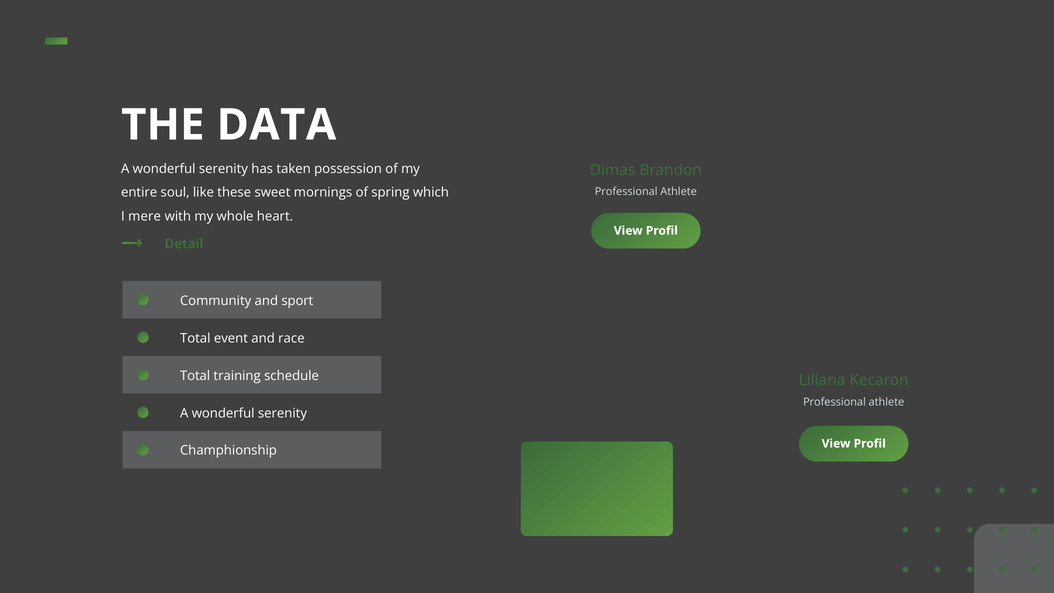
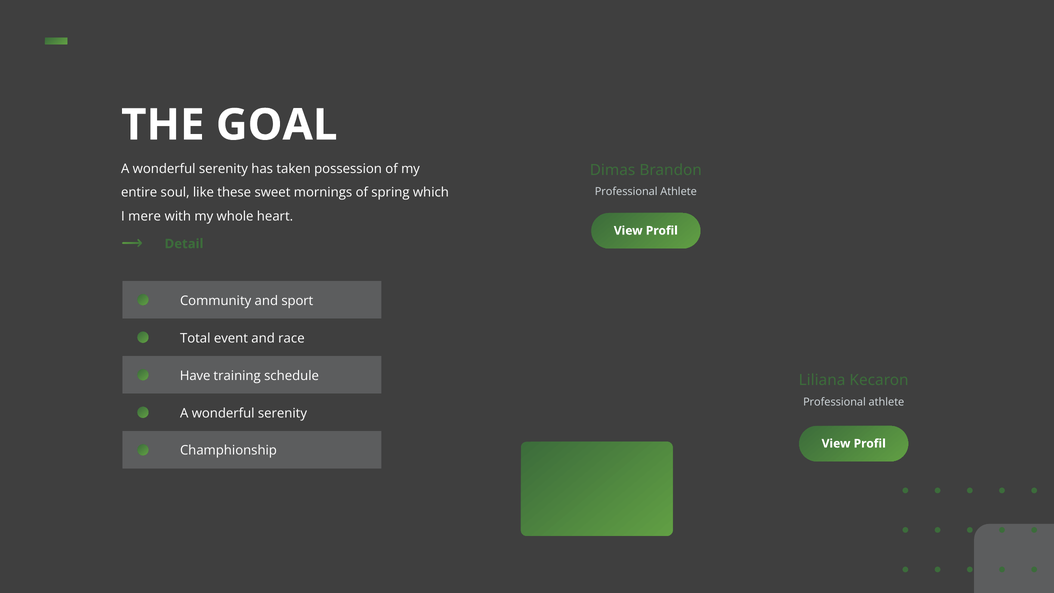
DATA: DATA -> GOAL
Total at (195, 376): Total -> Have
